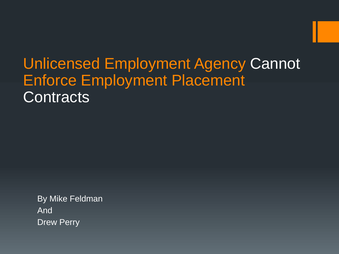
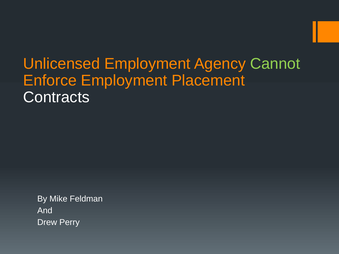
Cannot colour: white -> light green
